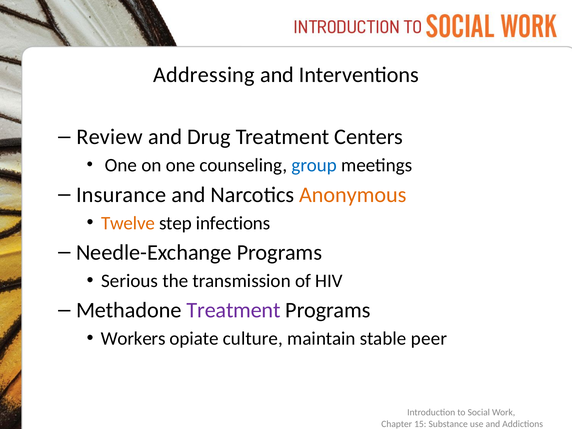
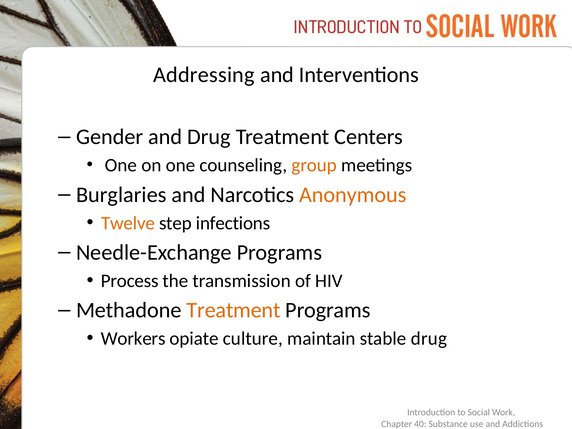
Review: Review -> Gender
group colour: blue -> orange
Insurance: Insurance -> Burglaries
Serious: Serious -> Process
Treatment at (234, 310) colour: purple -> orange
stable peer: peer -> drug
15: 15 -> 40
